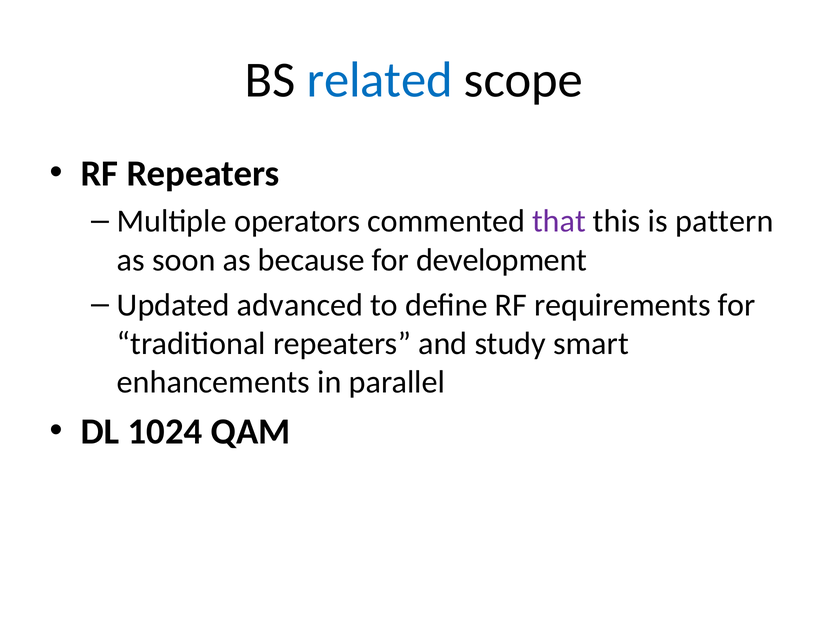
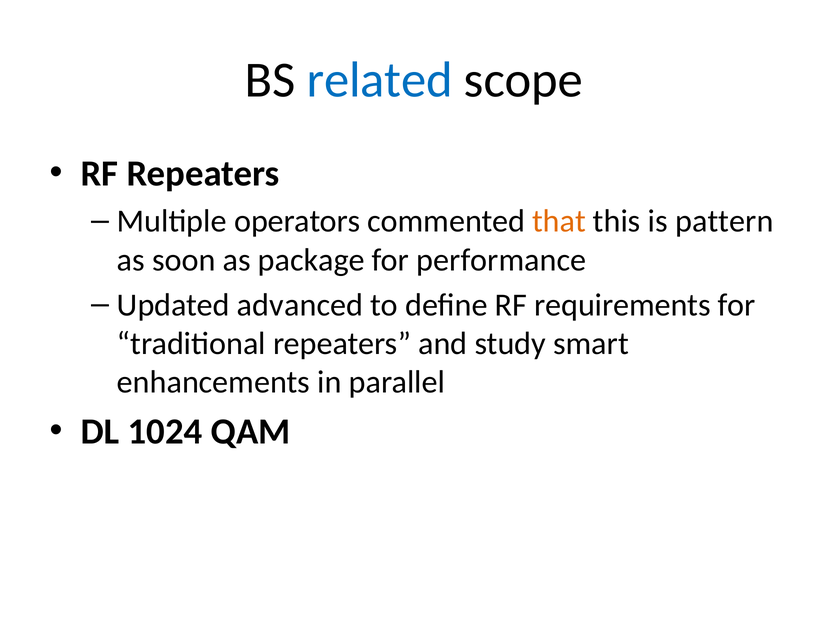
that colour: purple -> orange
because: because -> package
development: development -> performance
